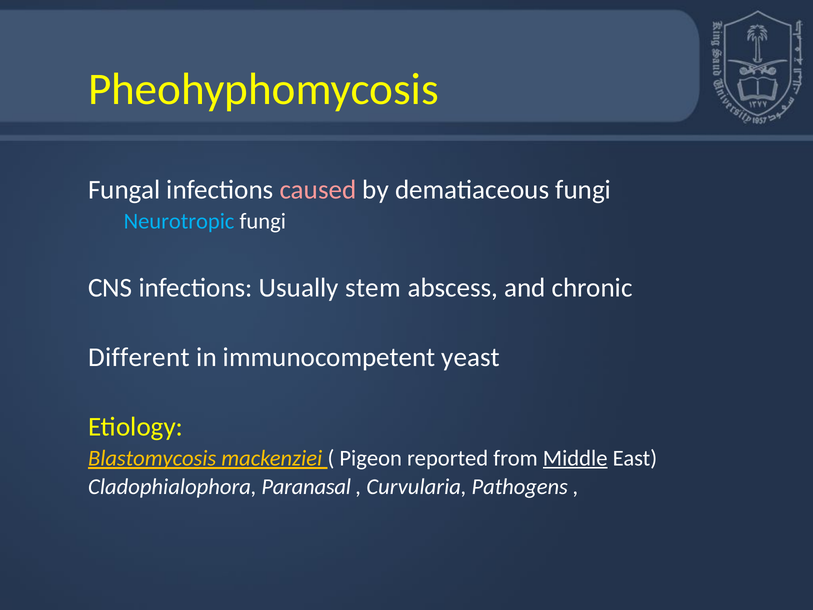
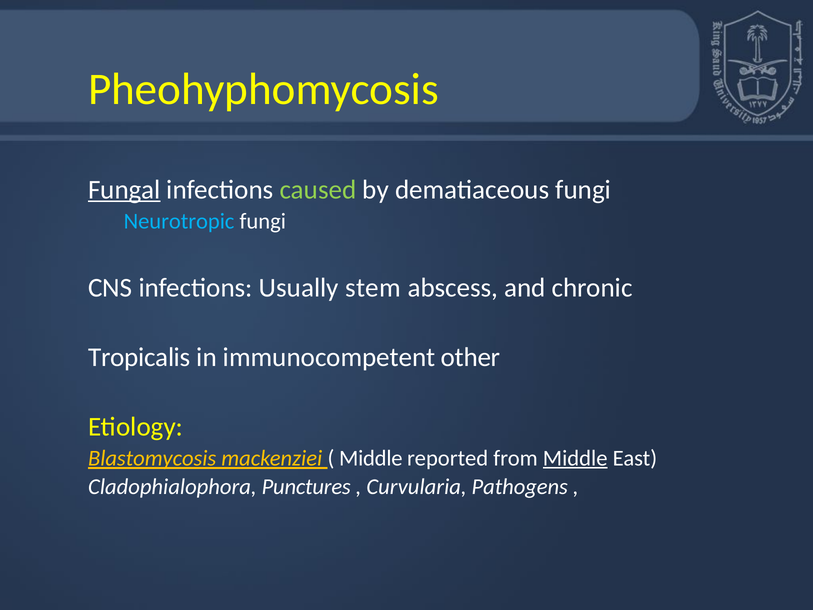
Fungal underline: none -> present
caused colour: pink -> light green
Different: Different -> Tropicalis
yeast: yeast -> other
Pigeon at (371, 458): Pigeon -> Middle
Paranasal: Paranasal -> Punctures
